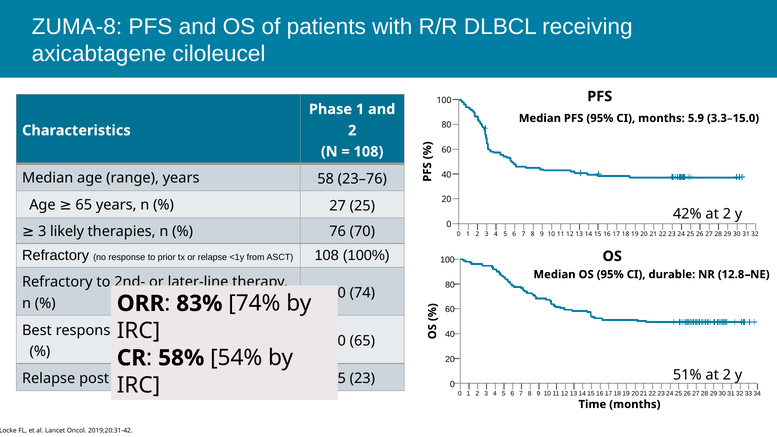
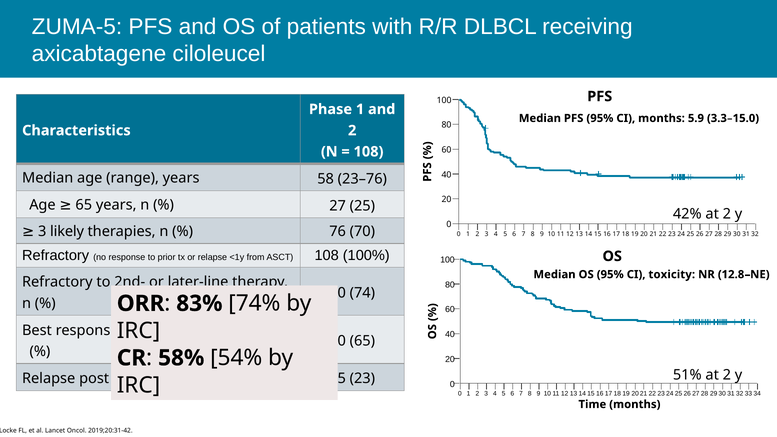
ZUMA-8: ZUMA-8 -> ZUMA-5
durable: durable -> toxicity
